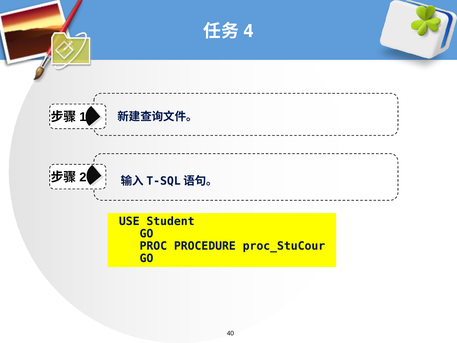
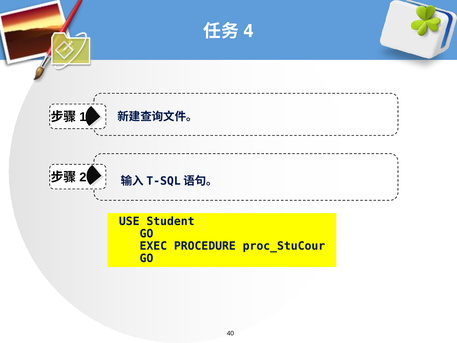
PROC: PROC -> EXEC
